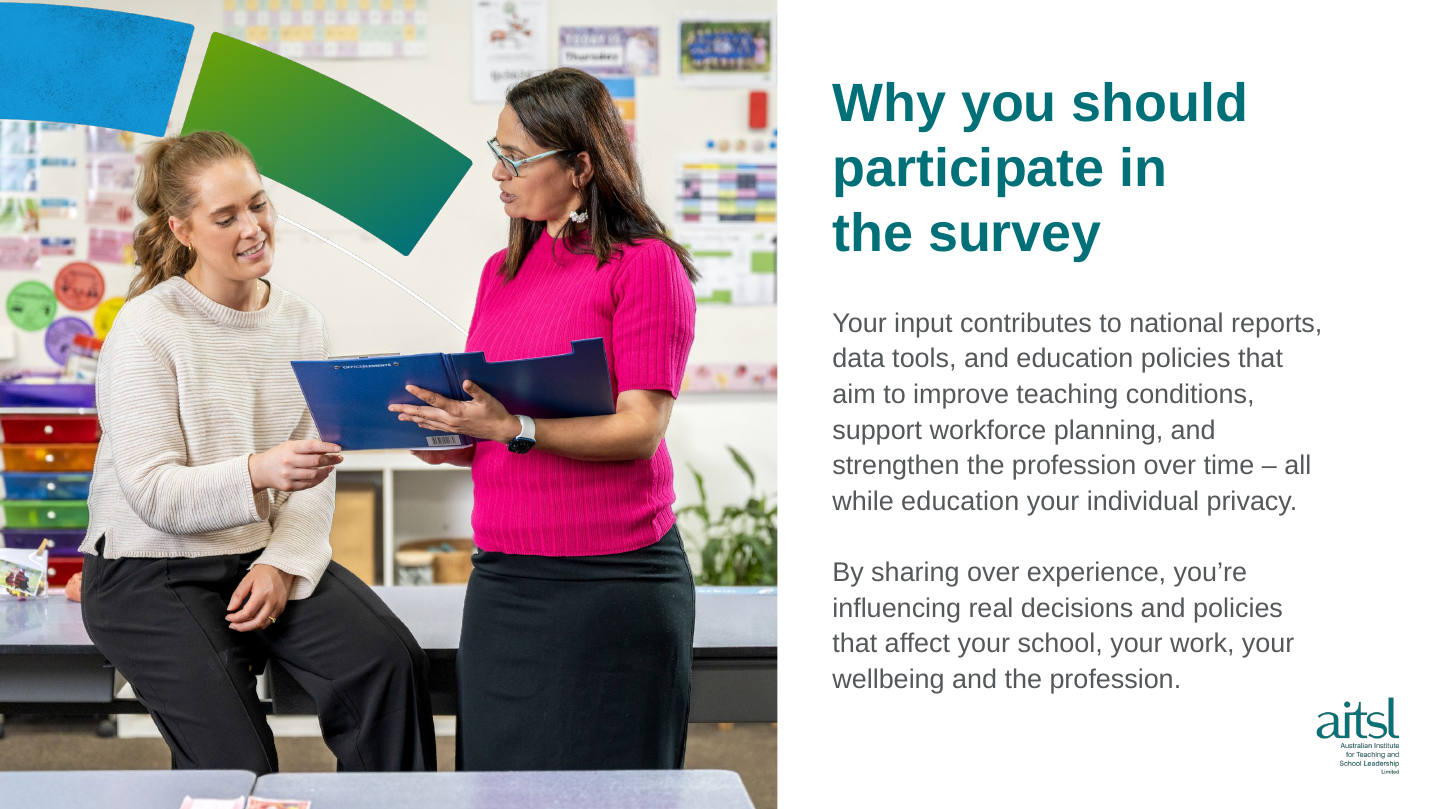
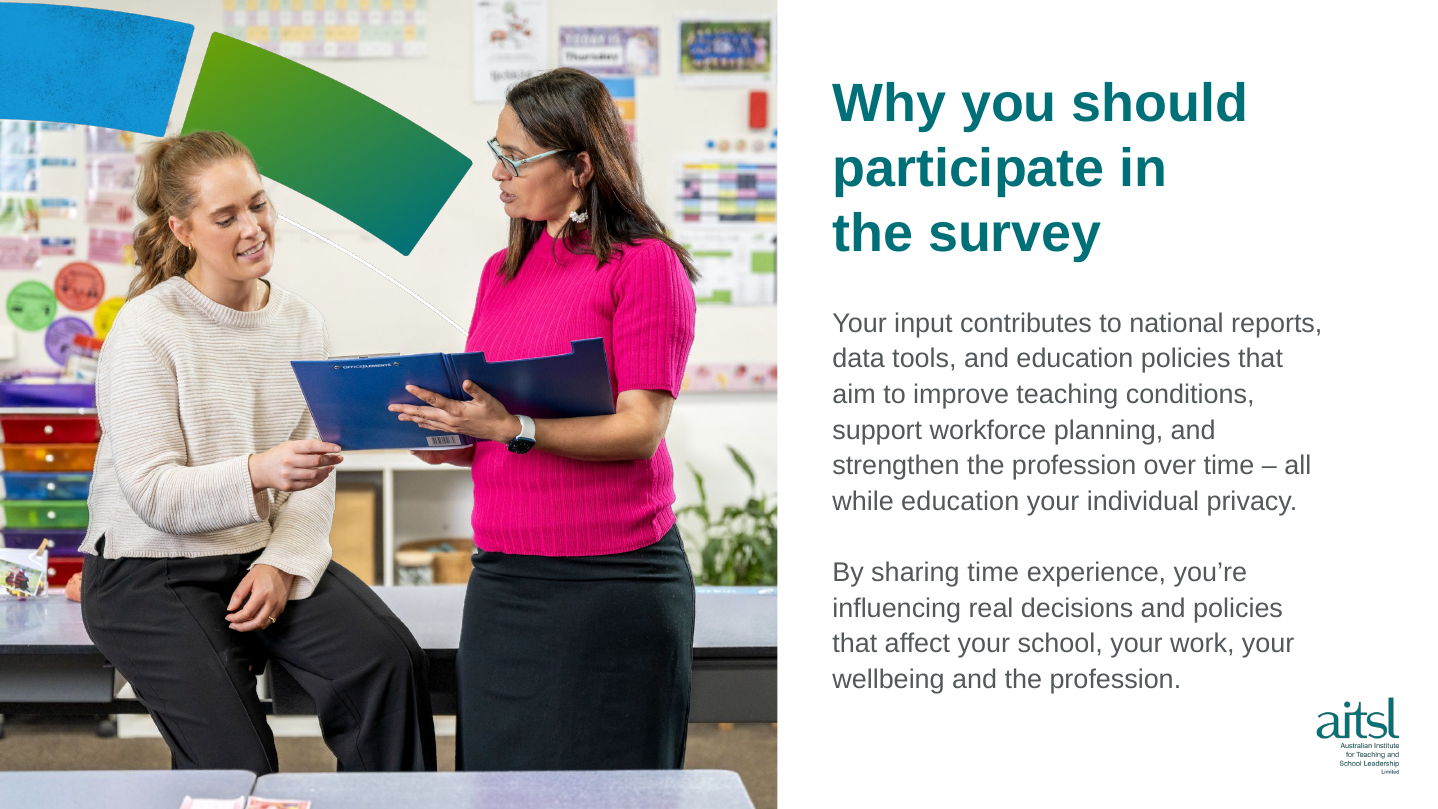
sharing over: over -> time
